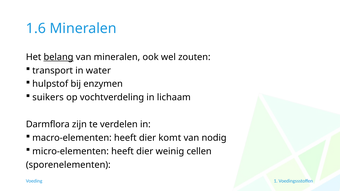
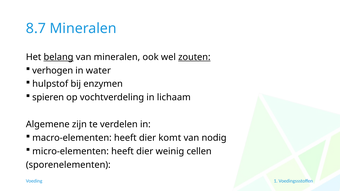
1.6: 1.6 -> 8.7
zouten underline: none -> present
transport: transport -> verhogen
suikers: suikers -> spieren
Darmflora: Darmflora -> Algemene
